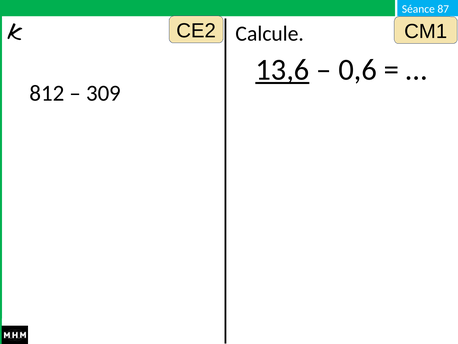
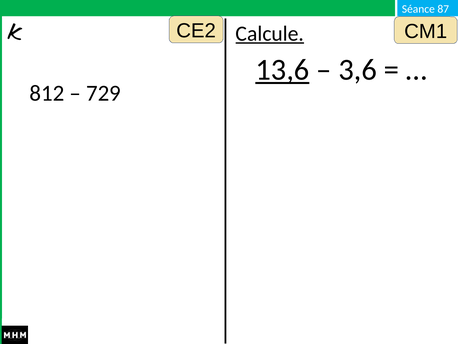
Calcule underline: none -> present
0,6: 0,6 -> 3,6
309: 309 -> 729
